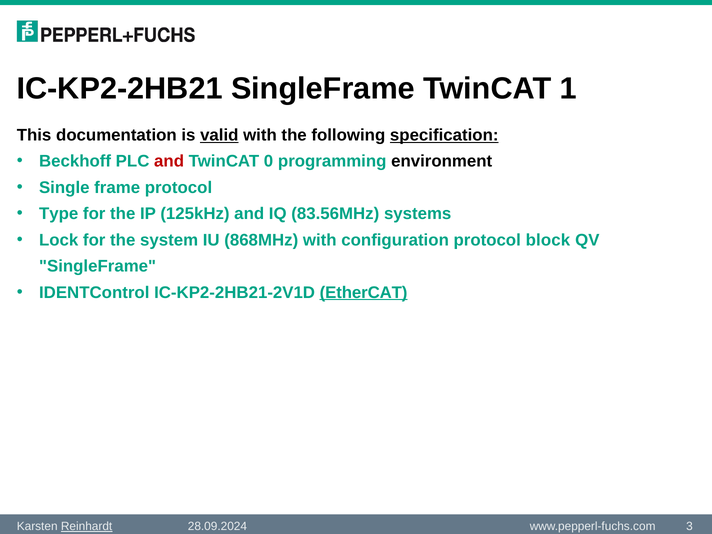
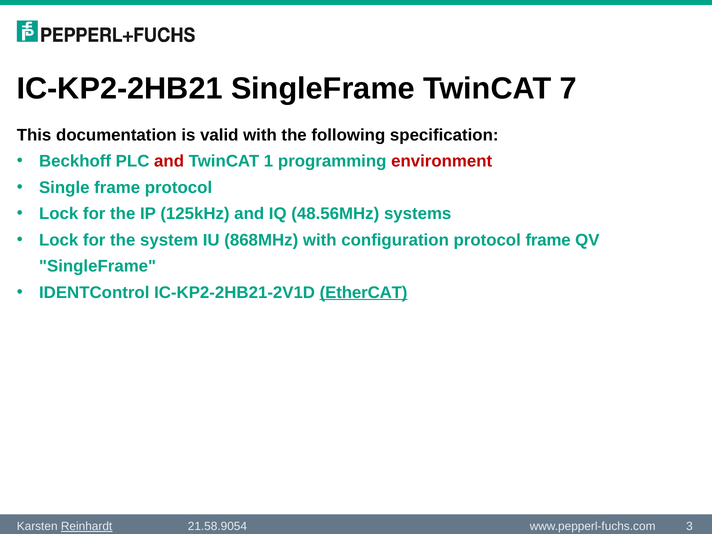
1: 1 -> 7
valid underline: present -> none
specification underline: present -> none
0: 0 -> 1
environment colour: black -> red
Type at (59, 214): Type -> Lock
83.56MHz: 83.56MHz -> 48.56MHz
protocol block: block -> frame
28.09.2024: 28.09.2024 -> 21.58.9054
